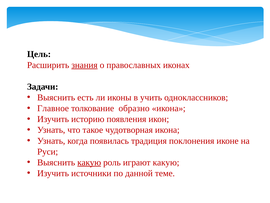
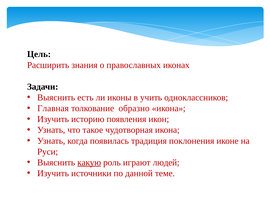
знания underline: present -> none
Главное: Главное -> Главная
играют какую: какую -> людей
